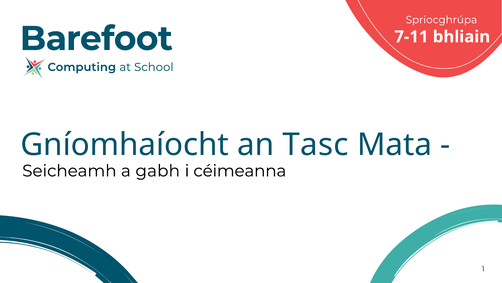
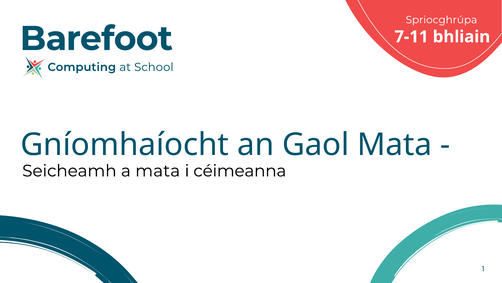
Tasc: Tasc -> Gaol
a gabh: gabh -> mata
